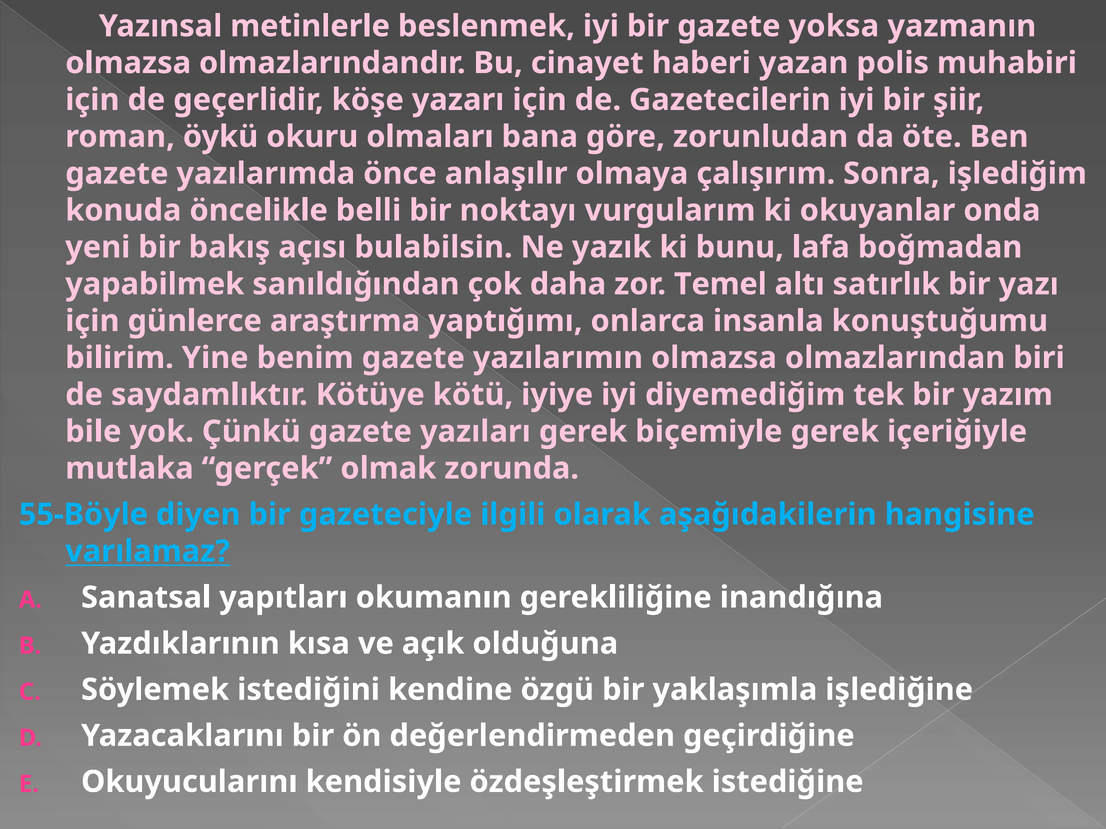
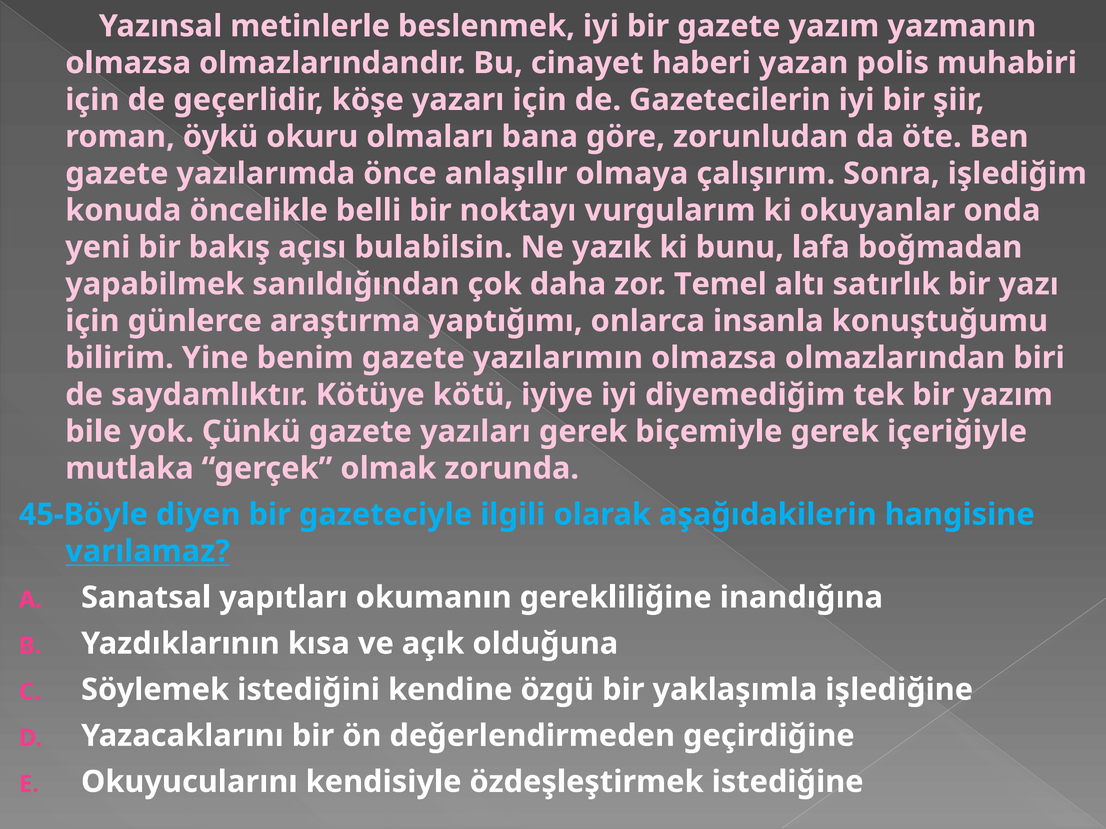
gazete yoksa: yoksa -> yazım
55-Böyle: 55-Böyle -> 45-Böyle
